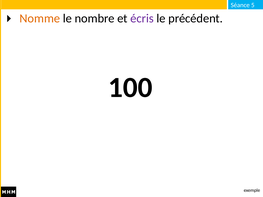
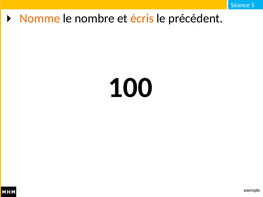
écris colour: purple -> orange
